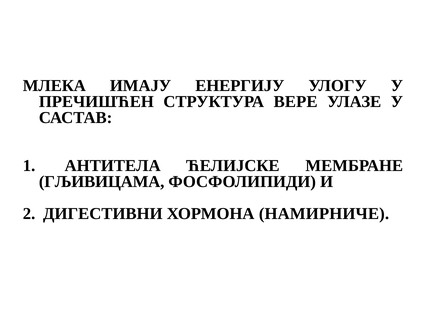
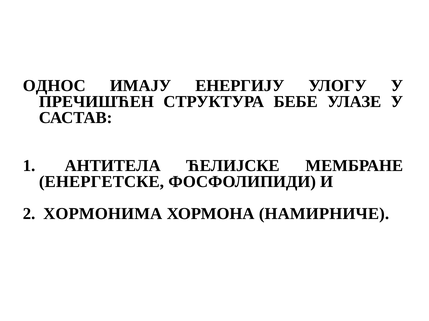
МЛЕКА: МЛЕКА -> ОДНОС
ВЕРЕ: ВЕРЕ -> БЕБЕ
ГЉИВИЦАМА: ГЉИВИЦАМА -> ЕНЕРГЕТСКЕ
ДИГЕСТИВНИ: ДИГЕСТИВНИ -> ХОРМОНИМА
